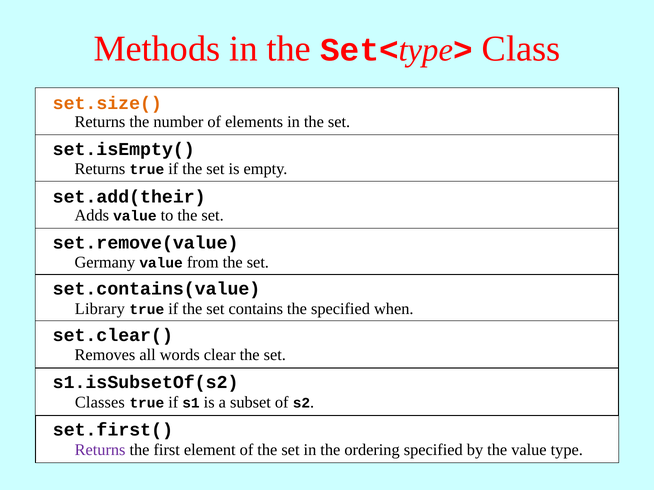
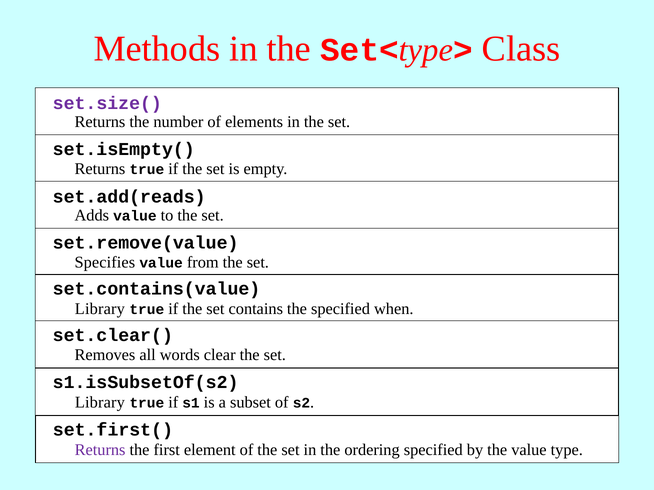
set.size( colour: orange -> purple
set.add(their: set.add(their -> set.add(reads
Germany: Germany -> Specifies
Classes at (100, 403): Classes -> Library
